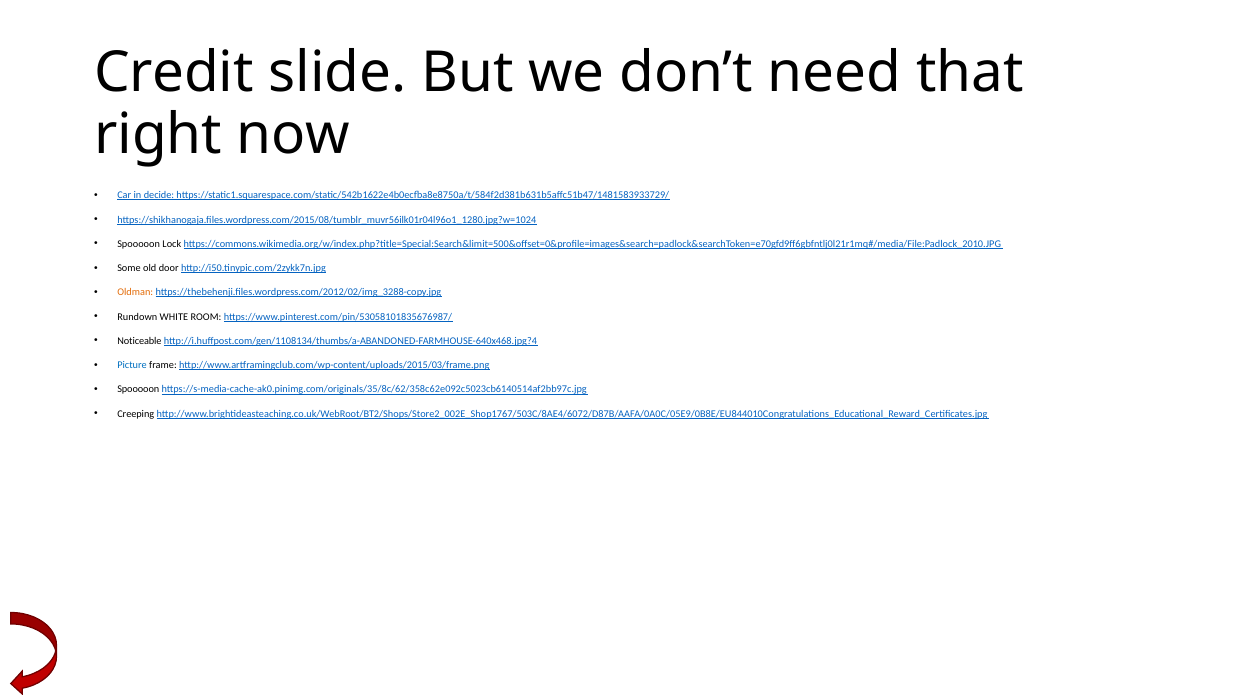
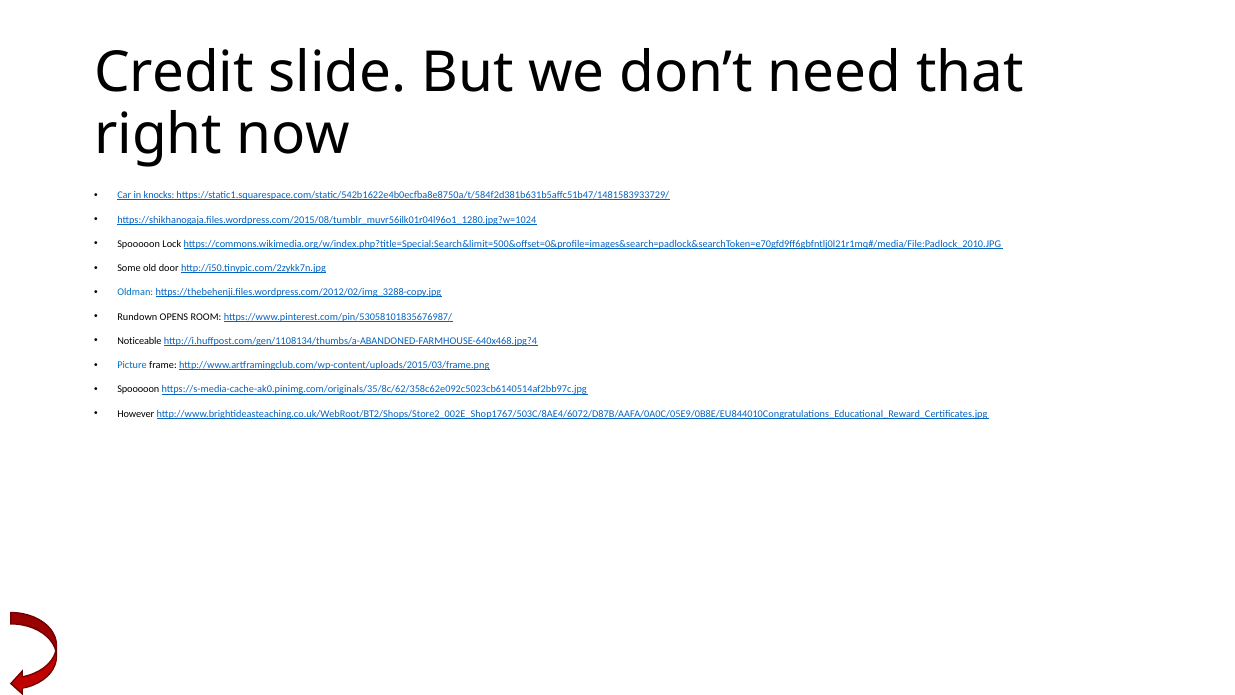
decide: decide -> knocks
Oldman colour: orange -> blue
WHITE: WHITE -> OPENS
Creeping: Creeping -> However
